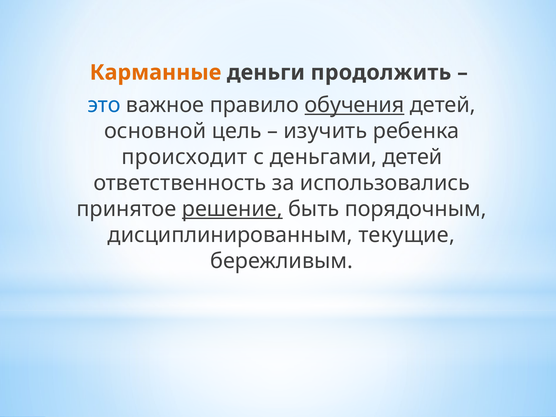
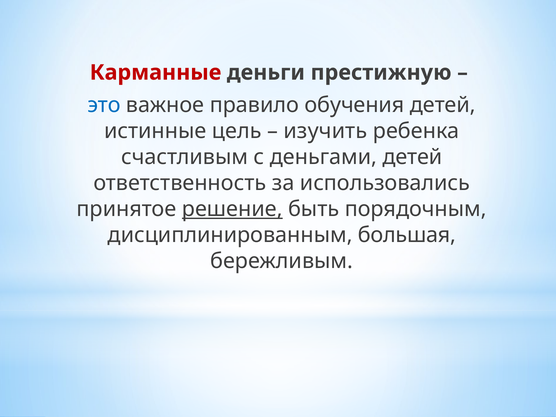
Карманные colour: orange -> red
продолжить: продолжить -> престижную
обучения underline: present -> none
основной: основной -> истинные
происходит: происходит -> счастливым
текущие: текущие -> большая
